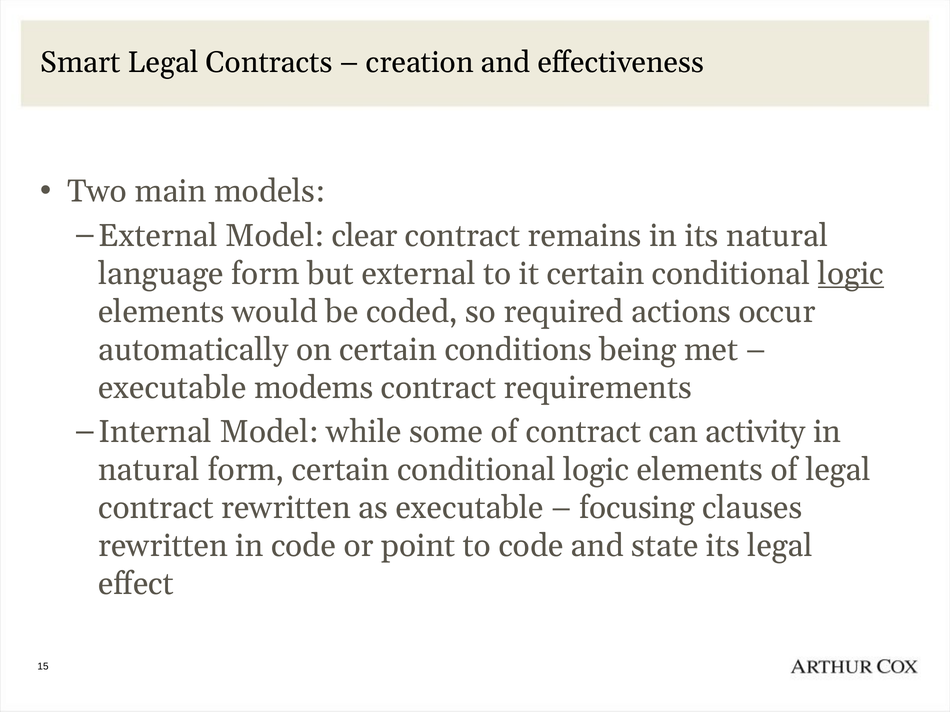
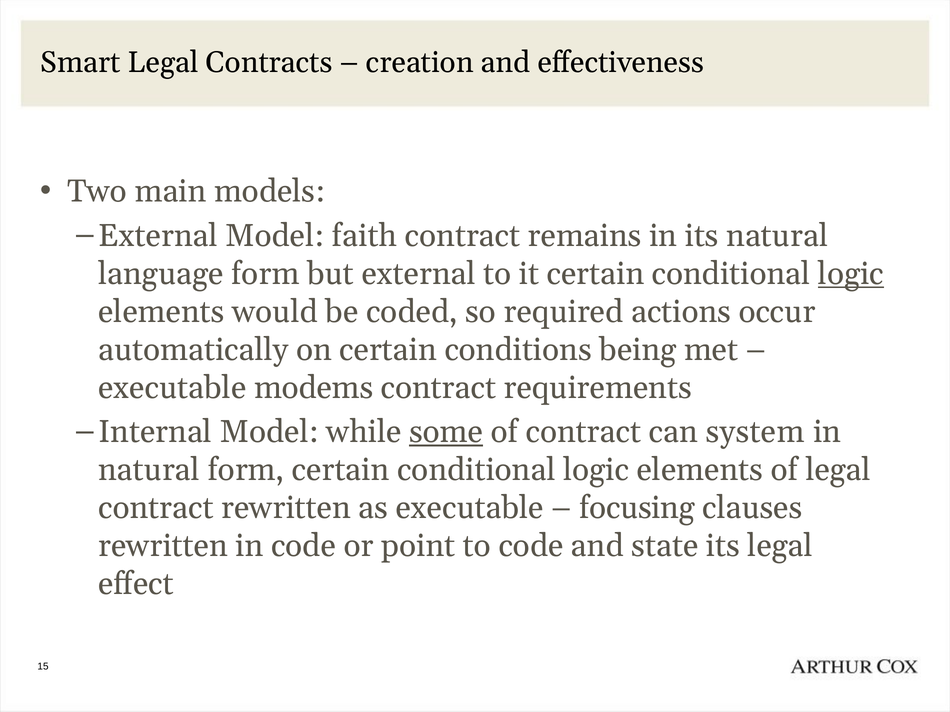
clear: clear -> faith
some underline: none -> present
activity: activity -> system
